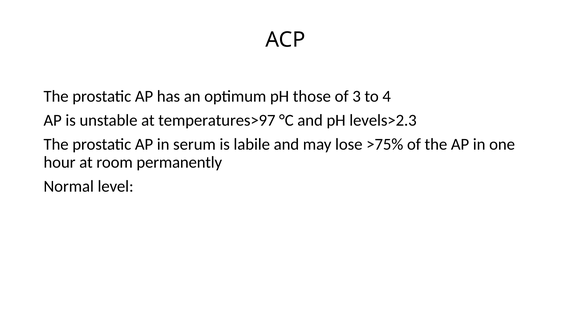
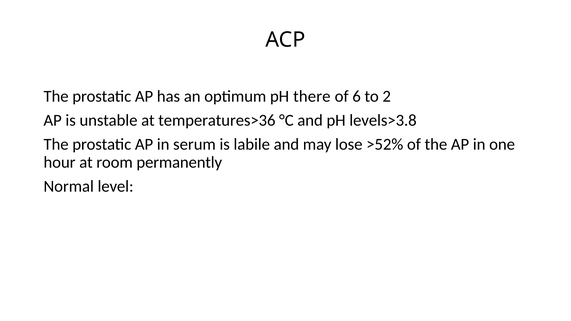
those: those -> there
3: 3 -> 6
4: 4 -> 2
temperatures>97: temperatures>97 -> temperatures>36
levels>2.3: levels>2.3 -> levels>3.8
>75%: >75% -> >52%
